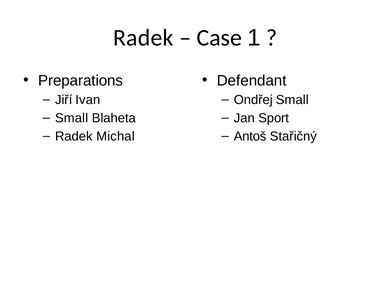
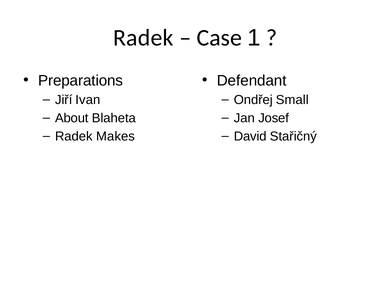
Small at (72, 118): Small -> About
Sport: Sport -> Josef
Michal: Michal -> Makes
Antoš: Antoš -> David
